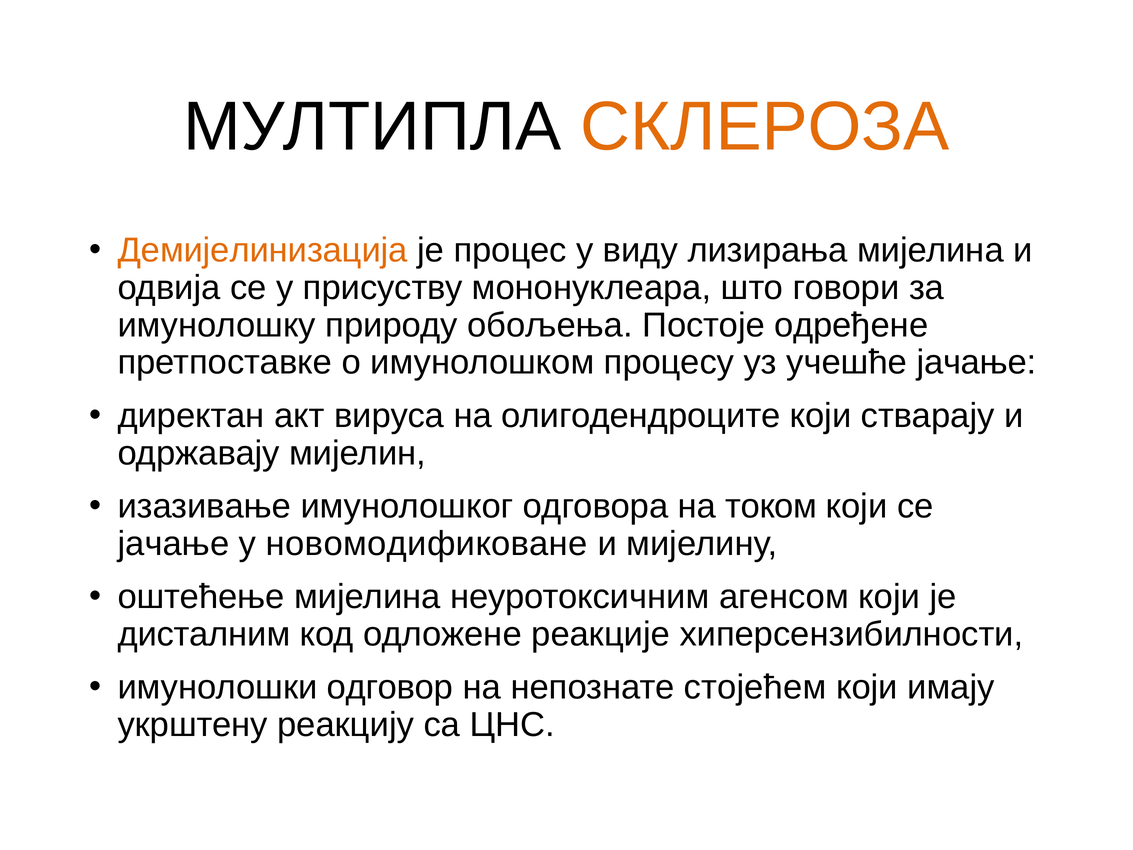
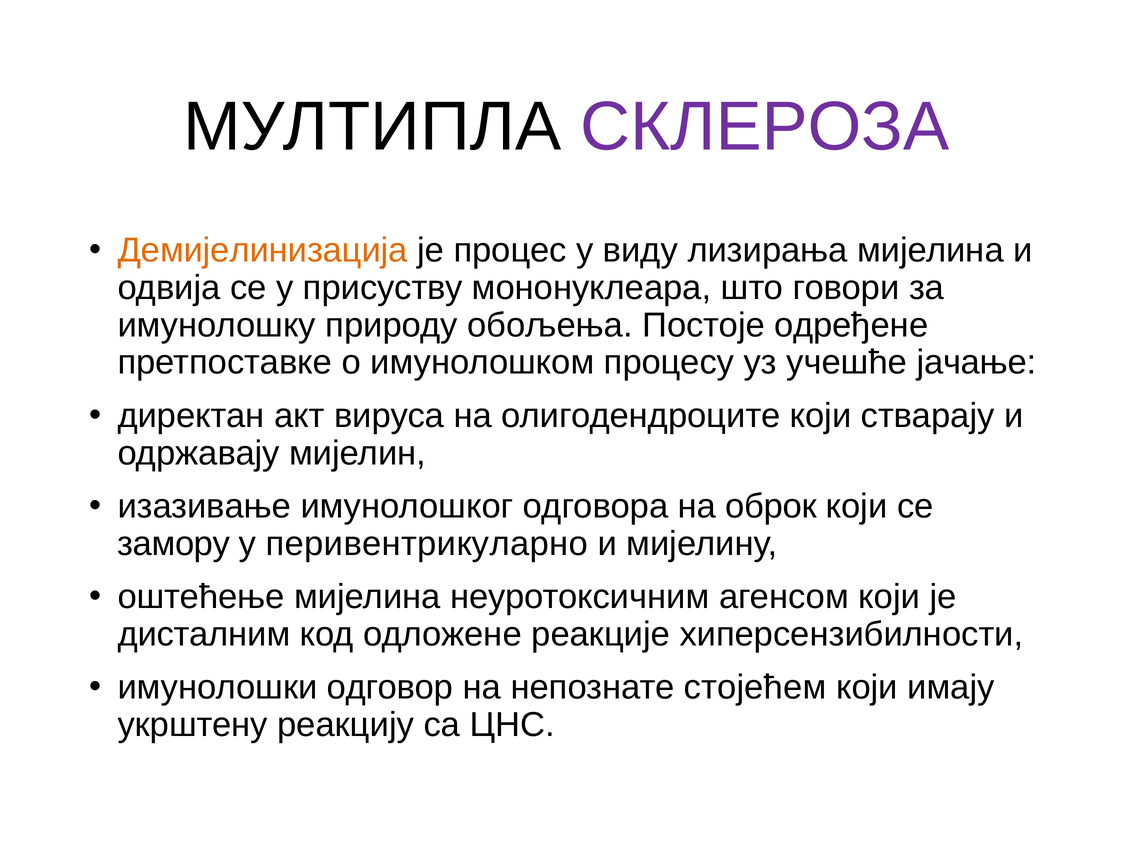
СКЛЕРОЗА colour: orange -> purple
током: током -> оброк
јачање at (173, 543): јачање -> замору
новoмодификоване: новoмодификоване -> перивентрикуларно
